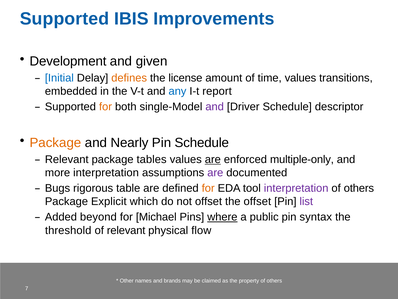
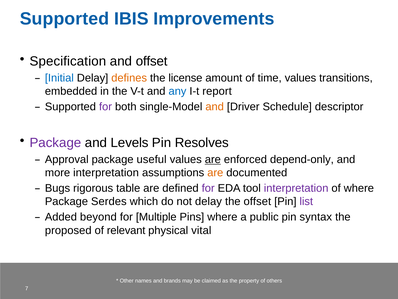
Development: Development -> Specification
and given: given -> offset
for at (105, 107) colour: orange -> purple
and at (215, 107) colour: purple -> orange
Package at (55, 143) colour: orange -> purple
Nearly: Nearly -> Levels
Pin Schedule: Schedule -> Resolves
Relevant at (67, 159): Relevant -> Approval
tables: tables -> useful
multiple-only: multiple-only -> depend-only
are at (215, 172) colour: purple -> orange
for at (208, 188) colour: orange -> purple
others at (359, 188): others -> where
Explicit: Explicit -> Serdes
not offset: offset -> delay
Michael: Michael -> Multiple
where at (222, 217) underline: present -> none
threshold: threshold -> proposed
flow: flow -> vital
